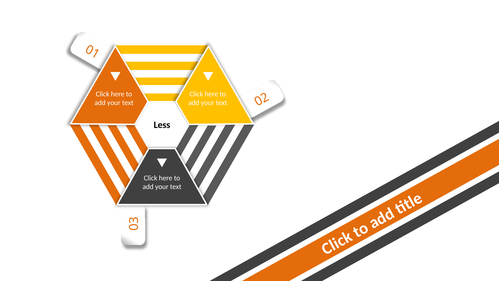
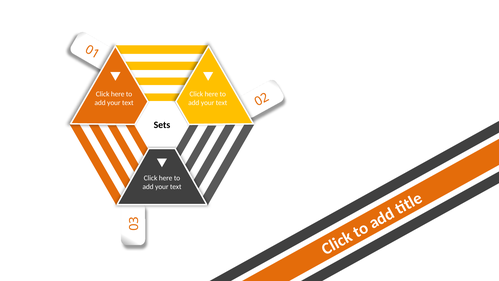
Less: Less -> Sets
